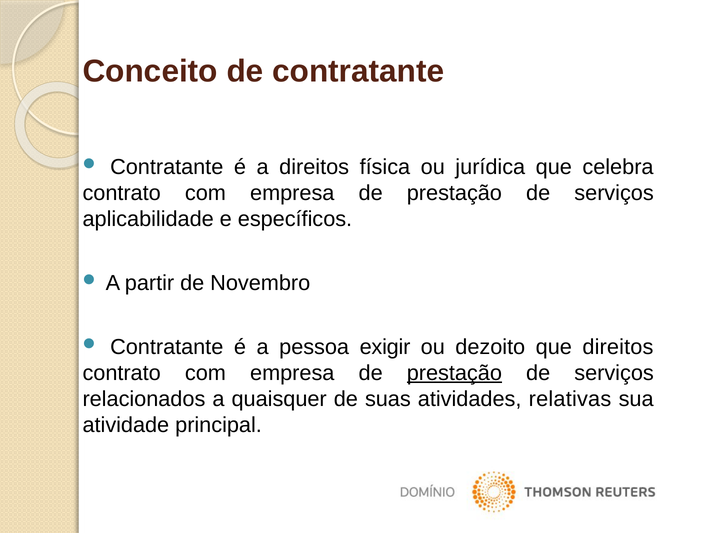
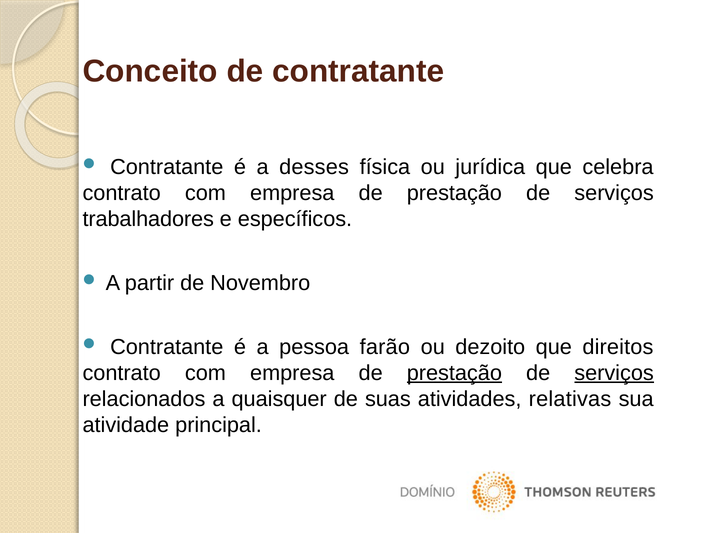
a direitos: direitos -> desses
aplicabilidade: aplicabilidade -> trabalhadores
exigir: exigir -> farão
serviços at (614, 373) underline: none -> present
